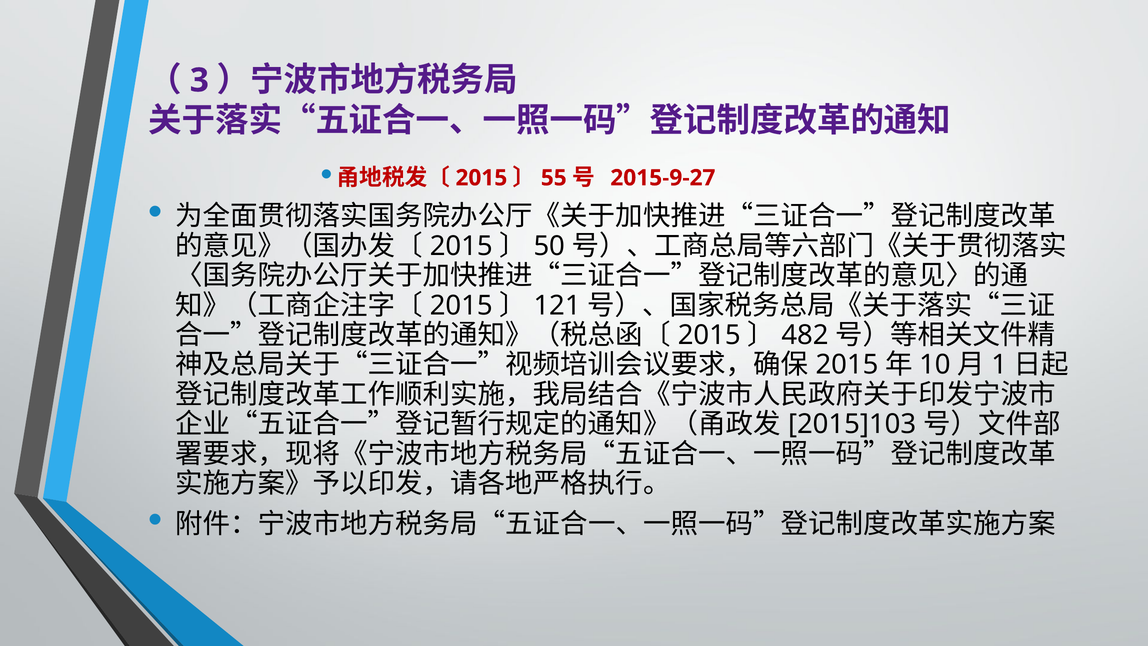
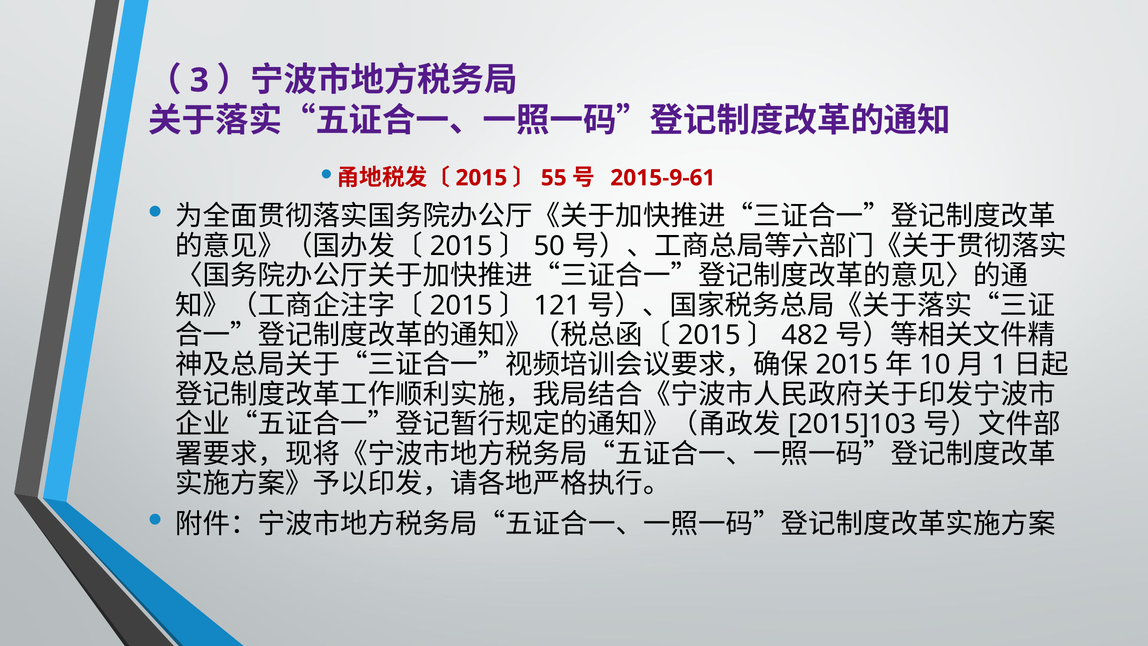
2015-9-27: 2015-9-27 -> 2015-9-61
